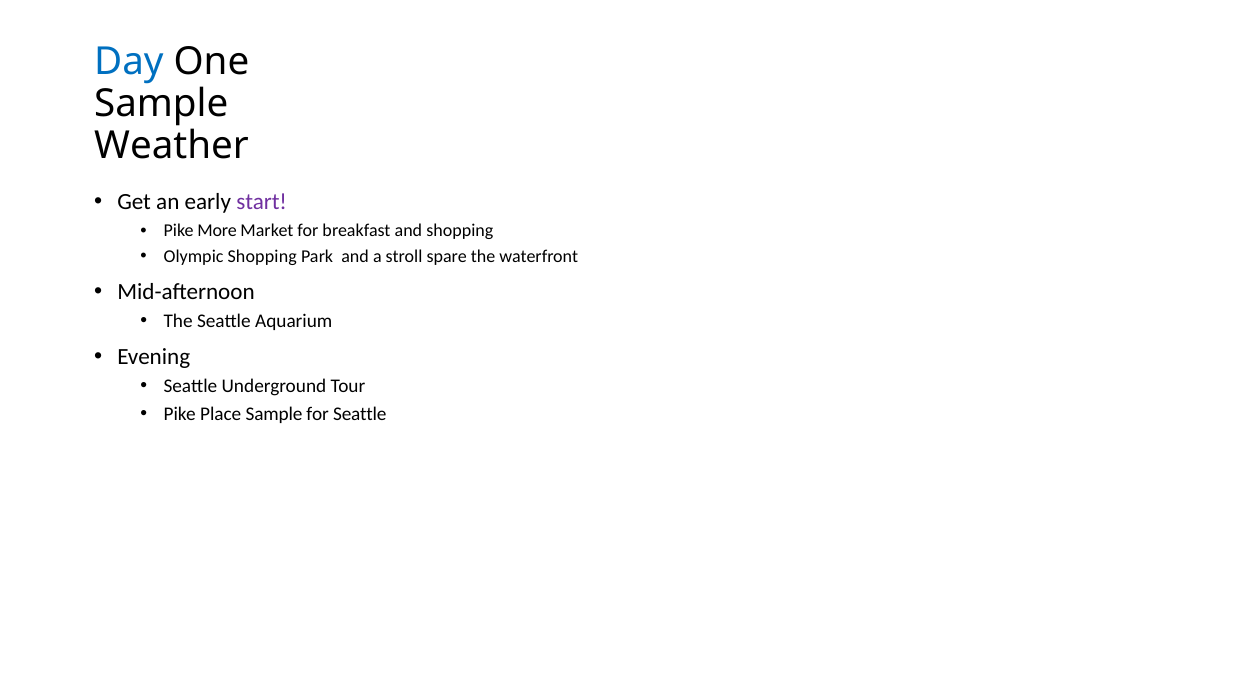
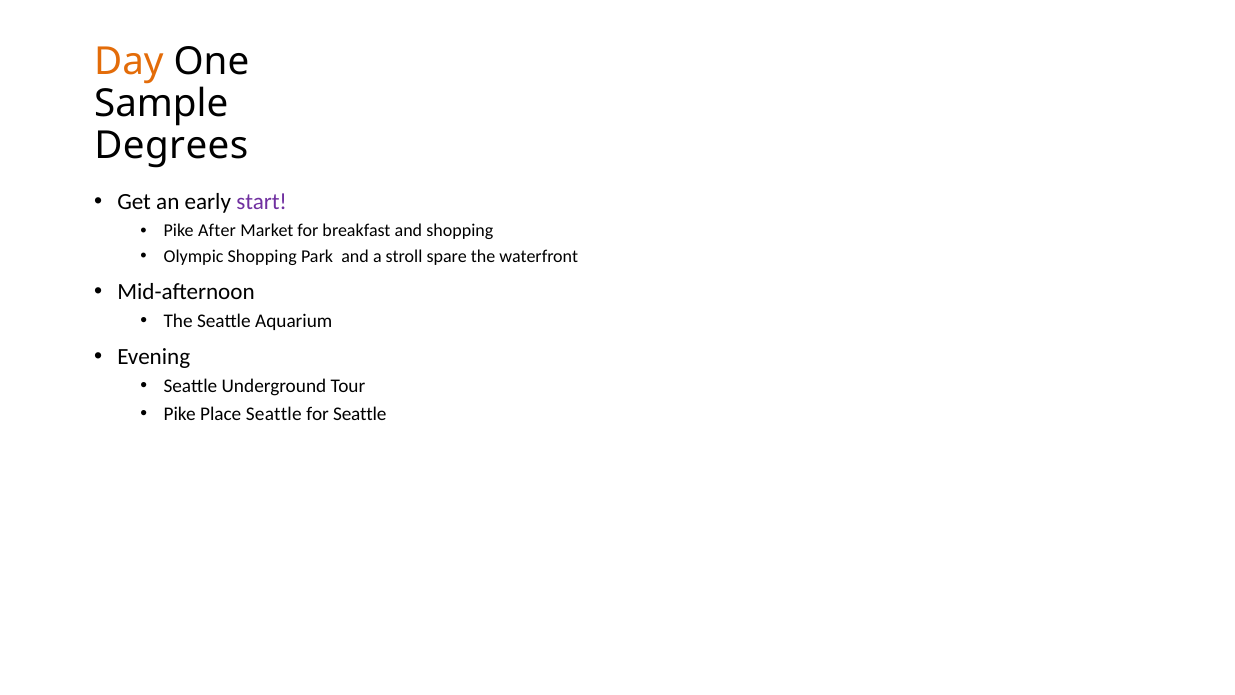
Day colour: blue -> orange
Weather: Weather -> Degrees
More: More -> After
Place Sample: Sample -> Seattle
